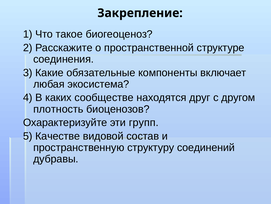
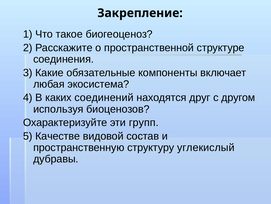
сообществе: сообществе -> соединений
плотность: плотность -> используя
соединений: соединений -> углекислый
